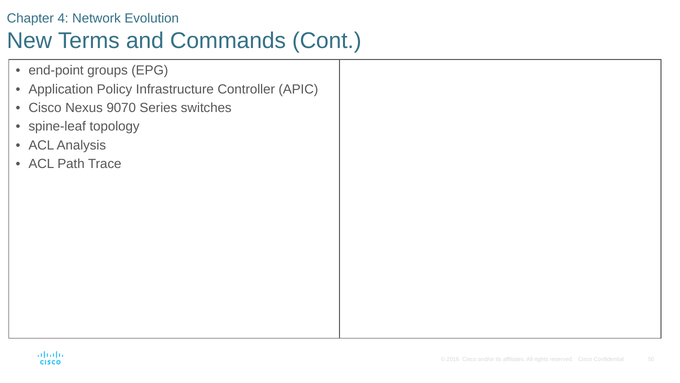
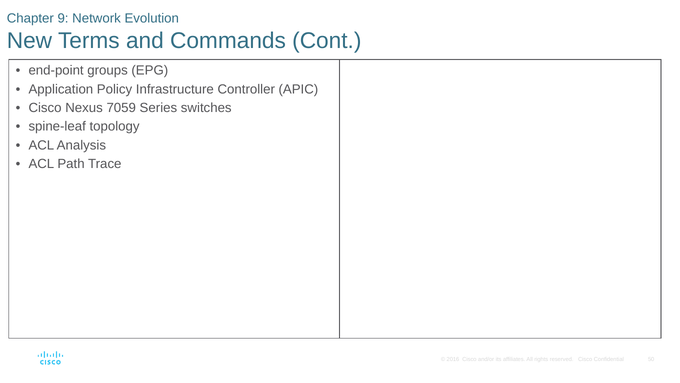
4: 4 -> 9
9070: 9070 -> 7059
